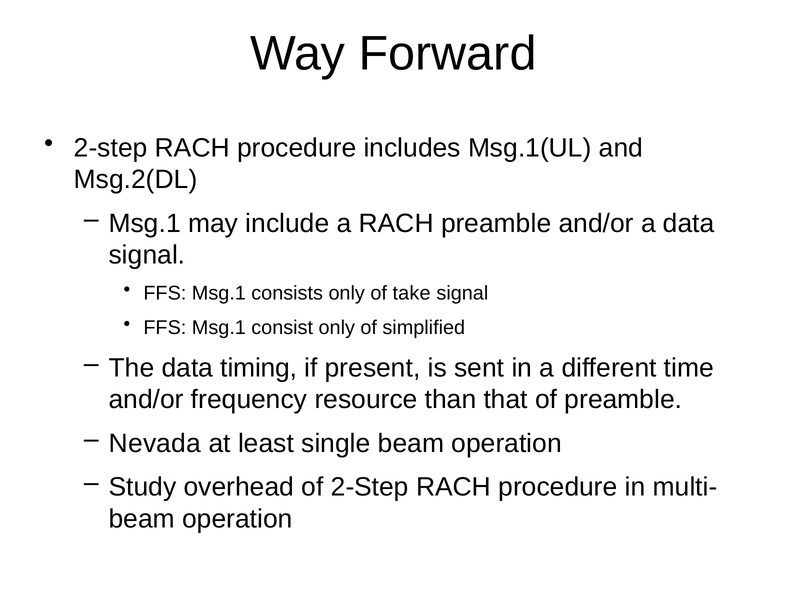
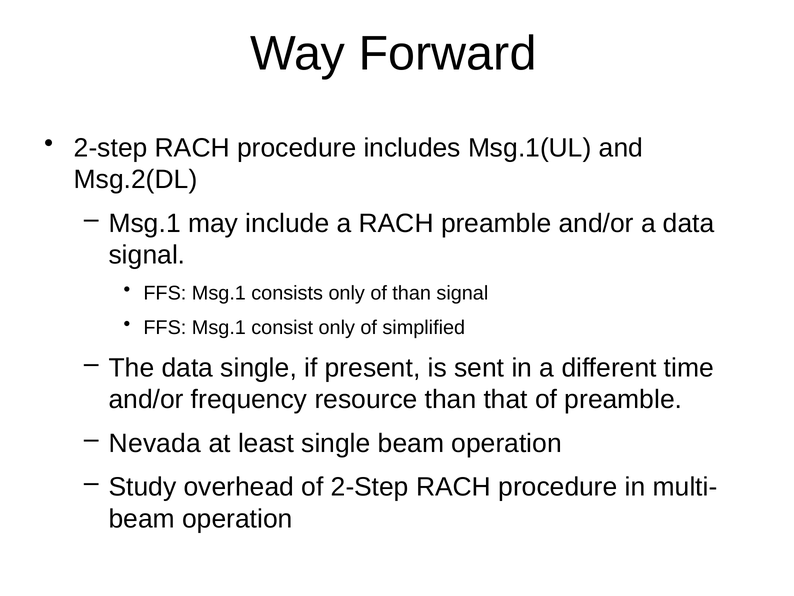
of take: take -> than
data timing: timing -> single
